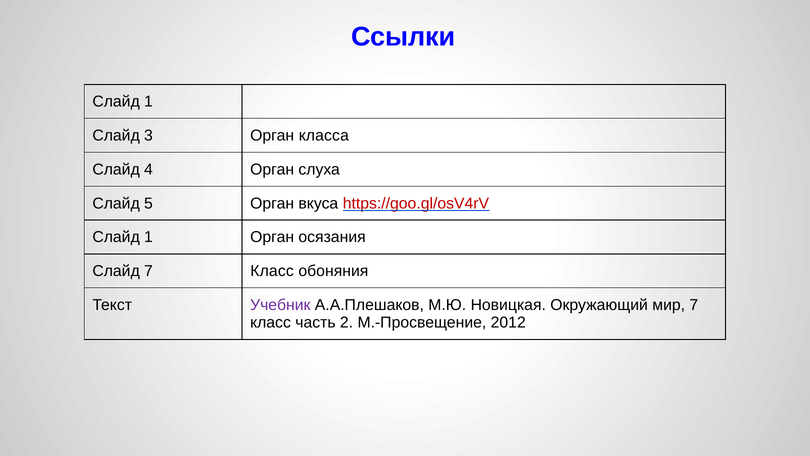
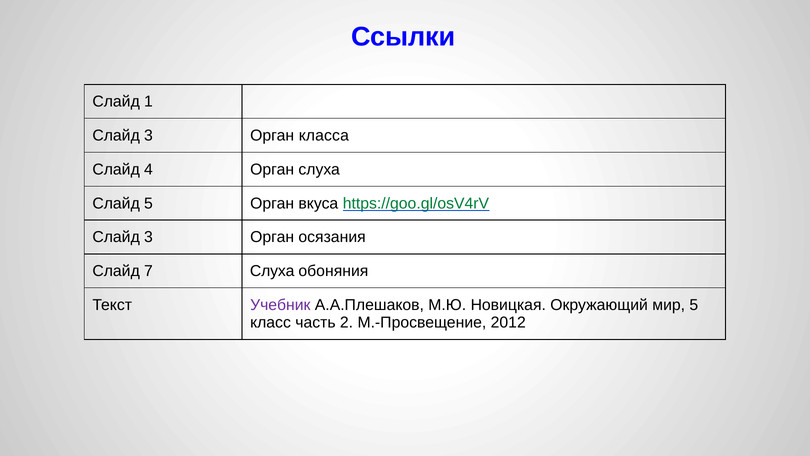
https://goo.gl/osV4rV colour: red -> green
1 at (148, 237): 1 -> 3
Слайд 7 Класс: Класс -> Слуха
мир 7: 7 -> 5
